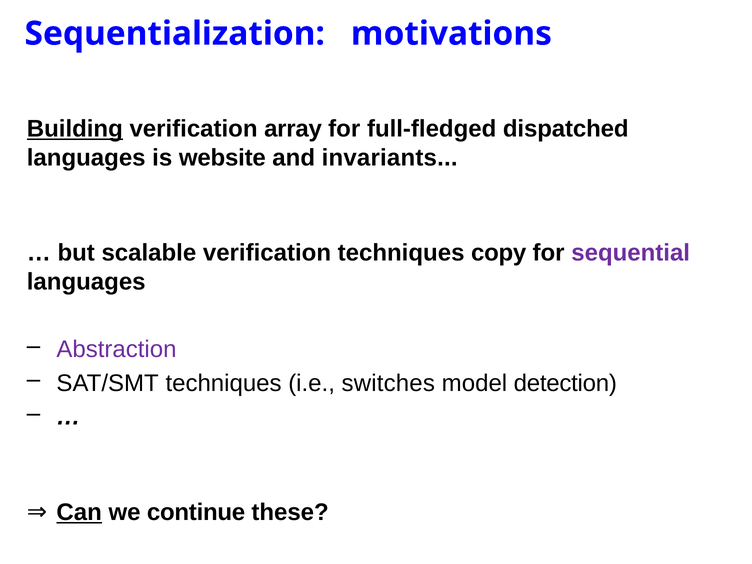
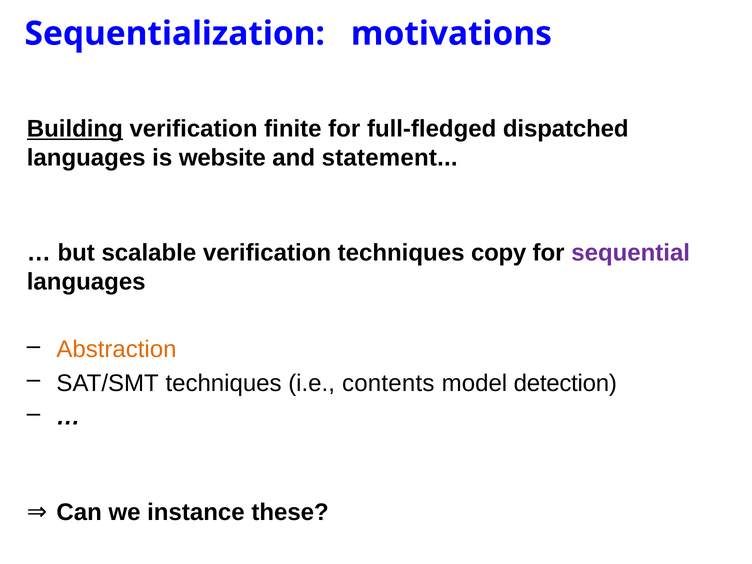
array: array -> finite
invariants: invariants -> statement
Abstraction colour: purple -> orange
switches: switches -> contents
Can underline: present -> none
continue: continue -> instance
